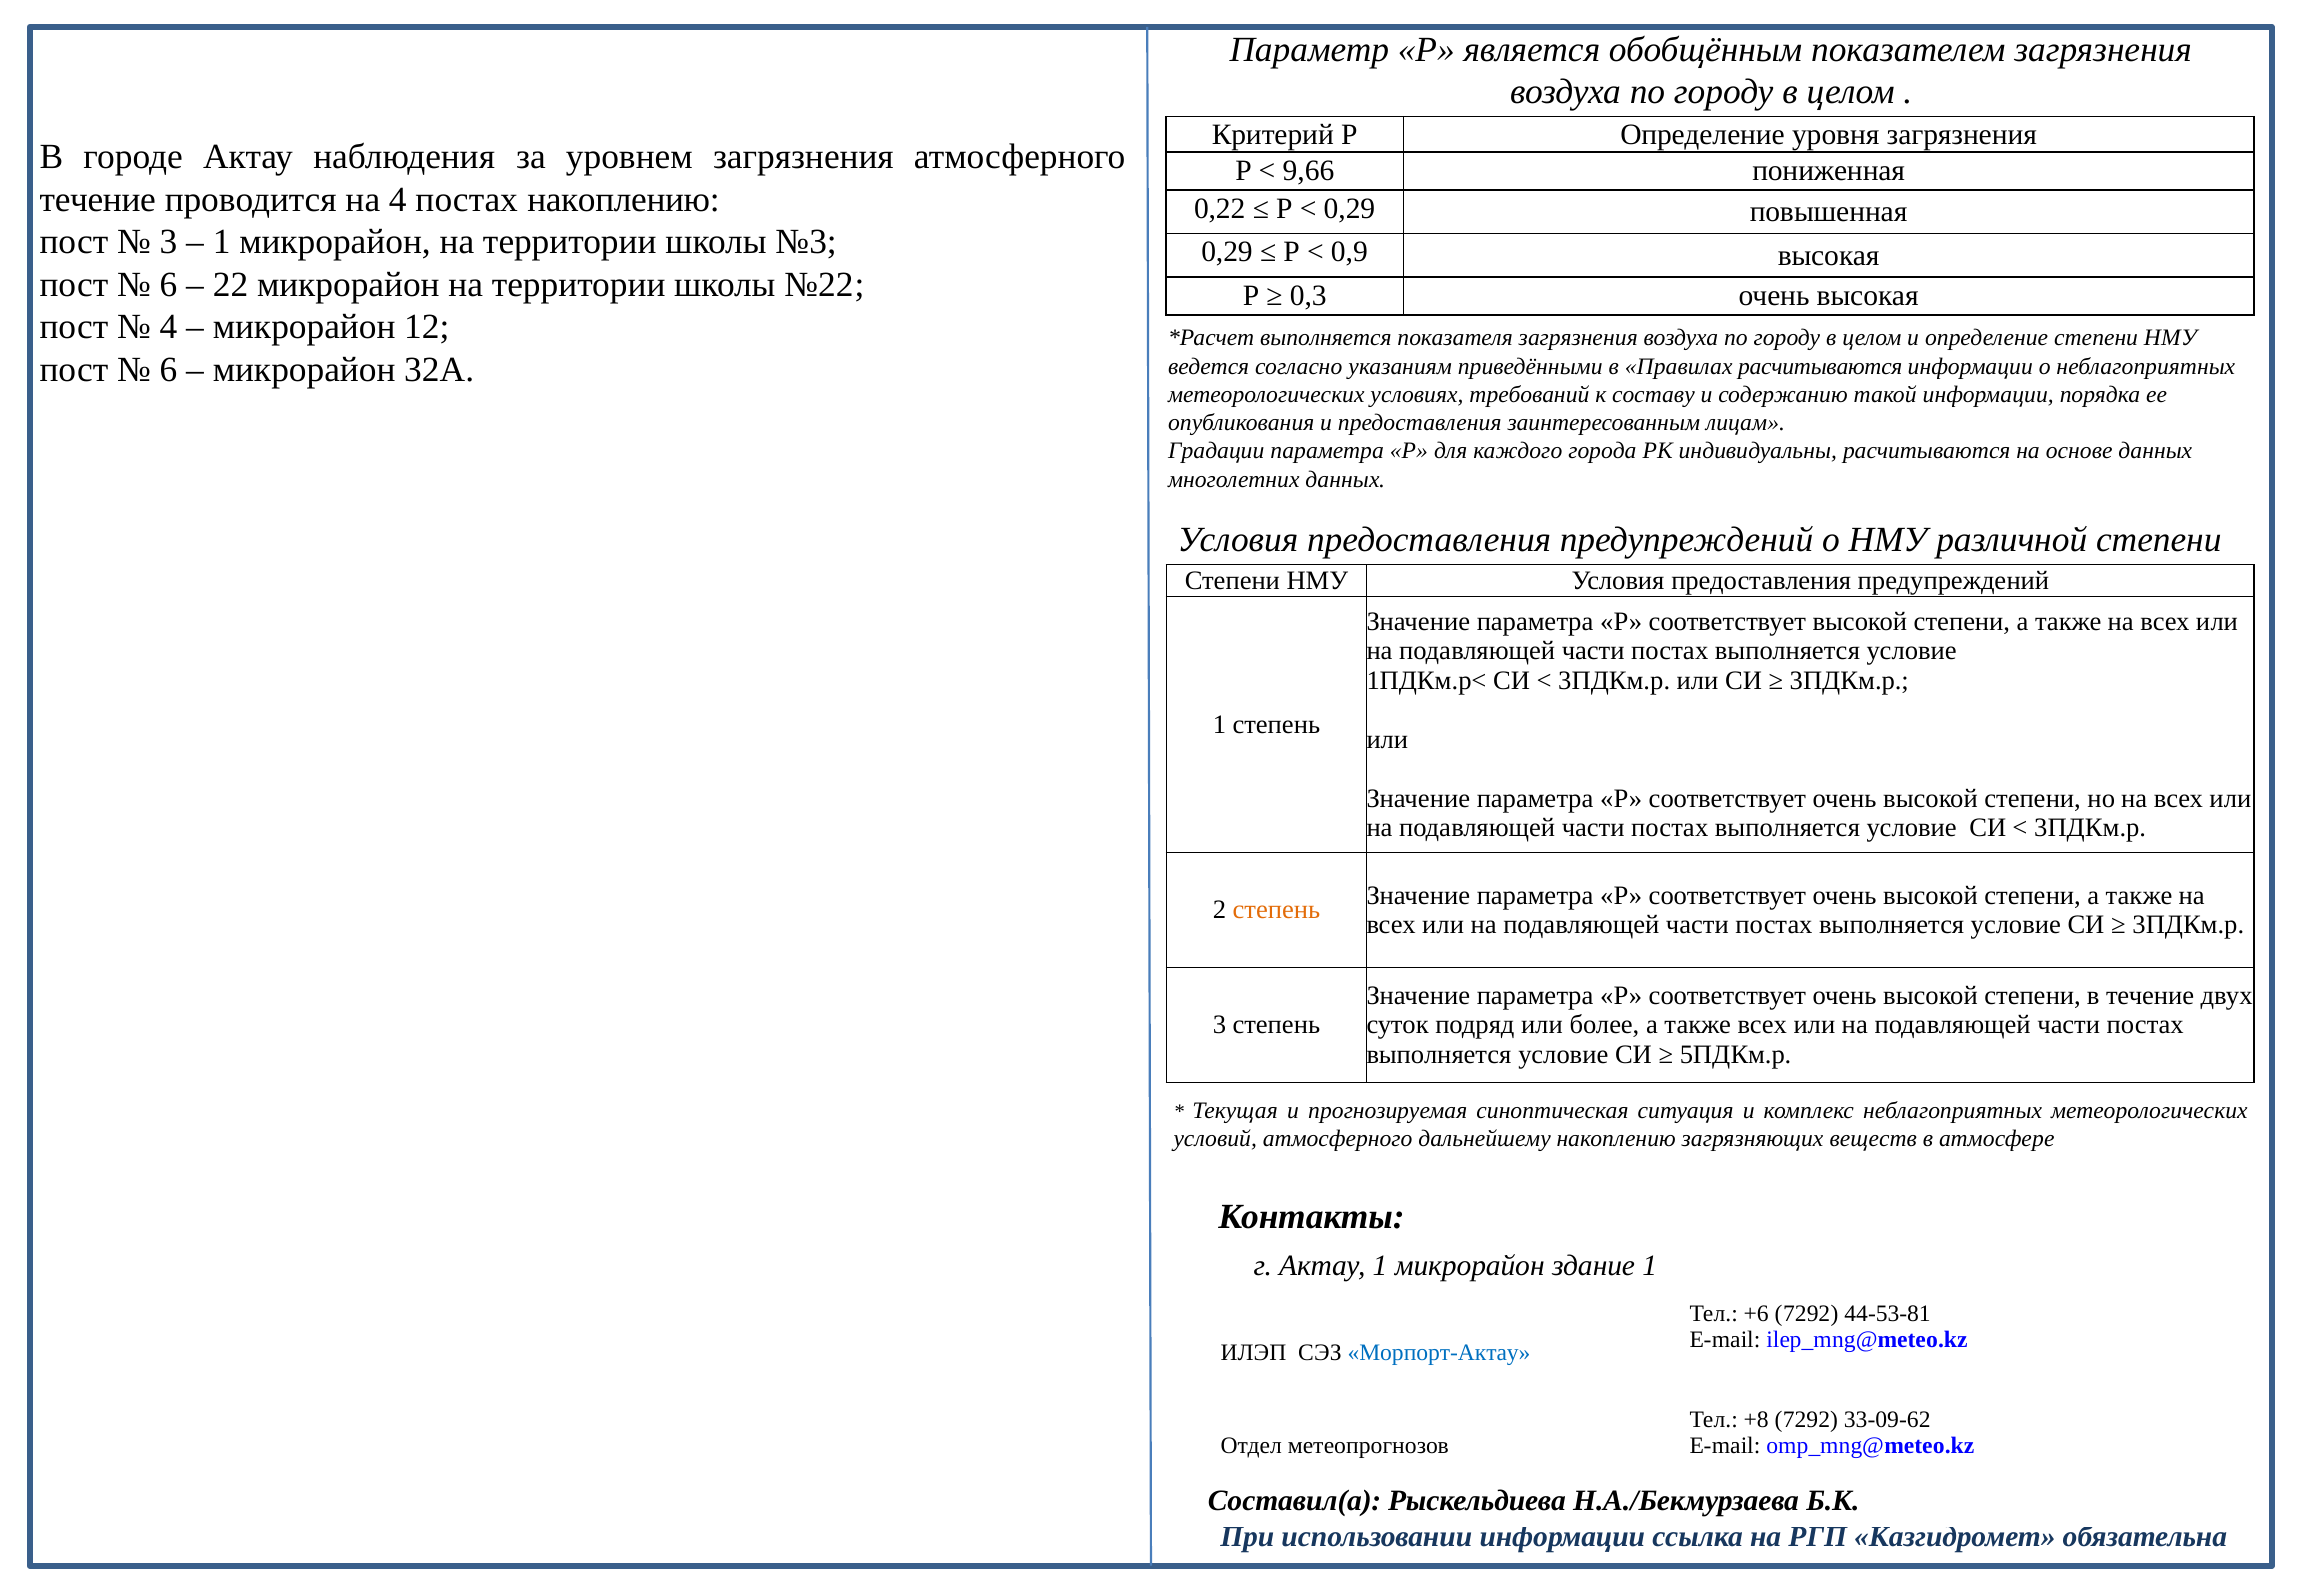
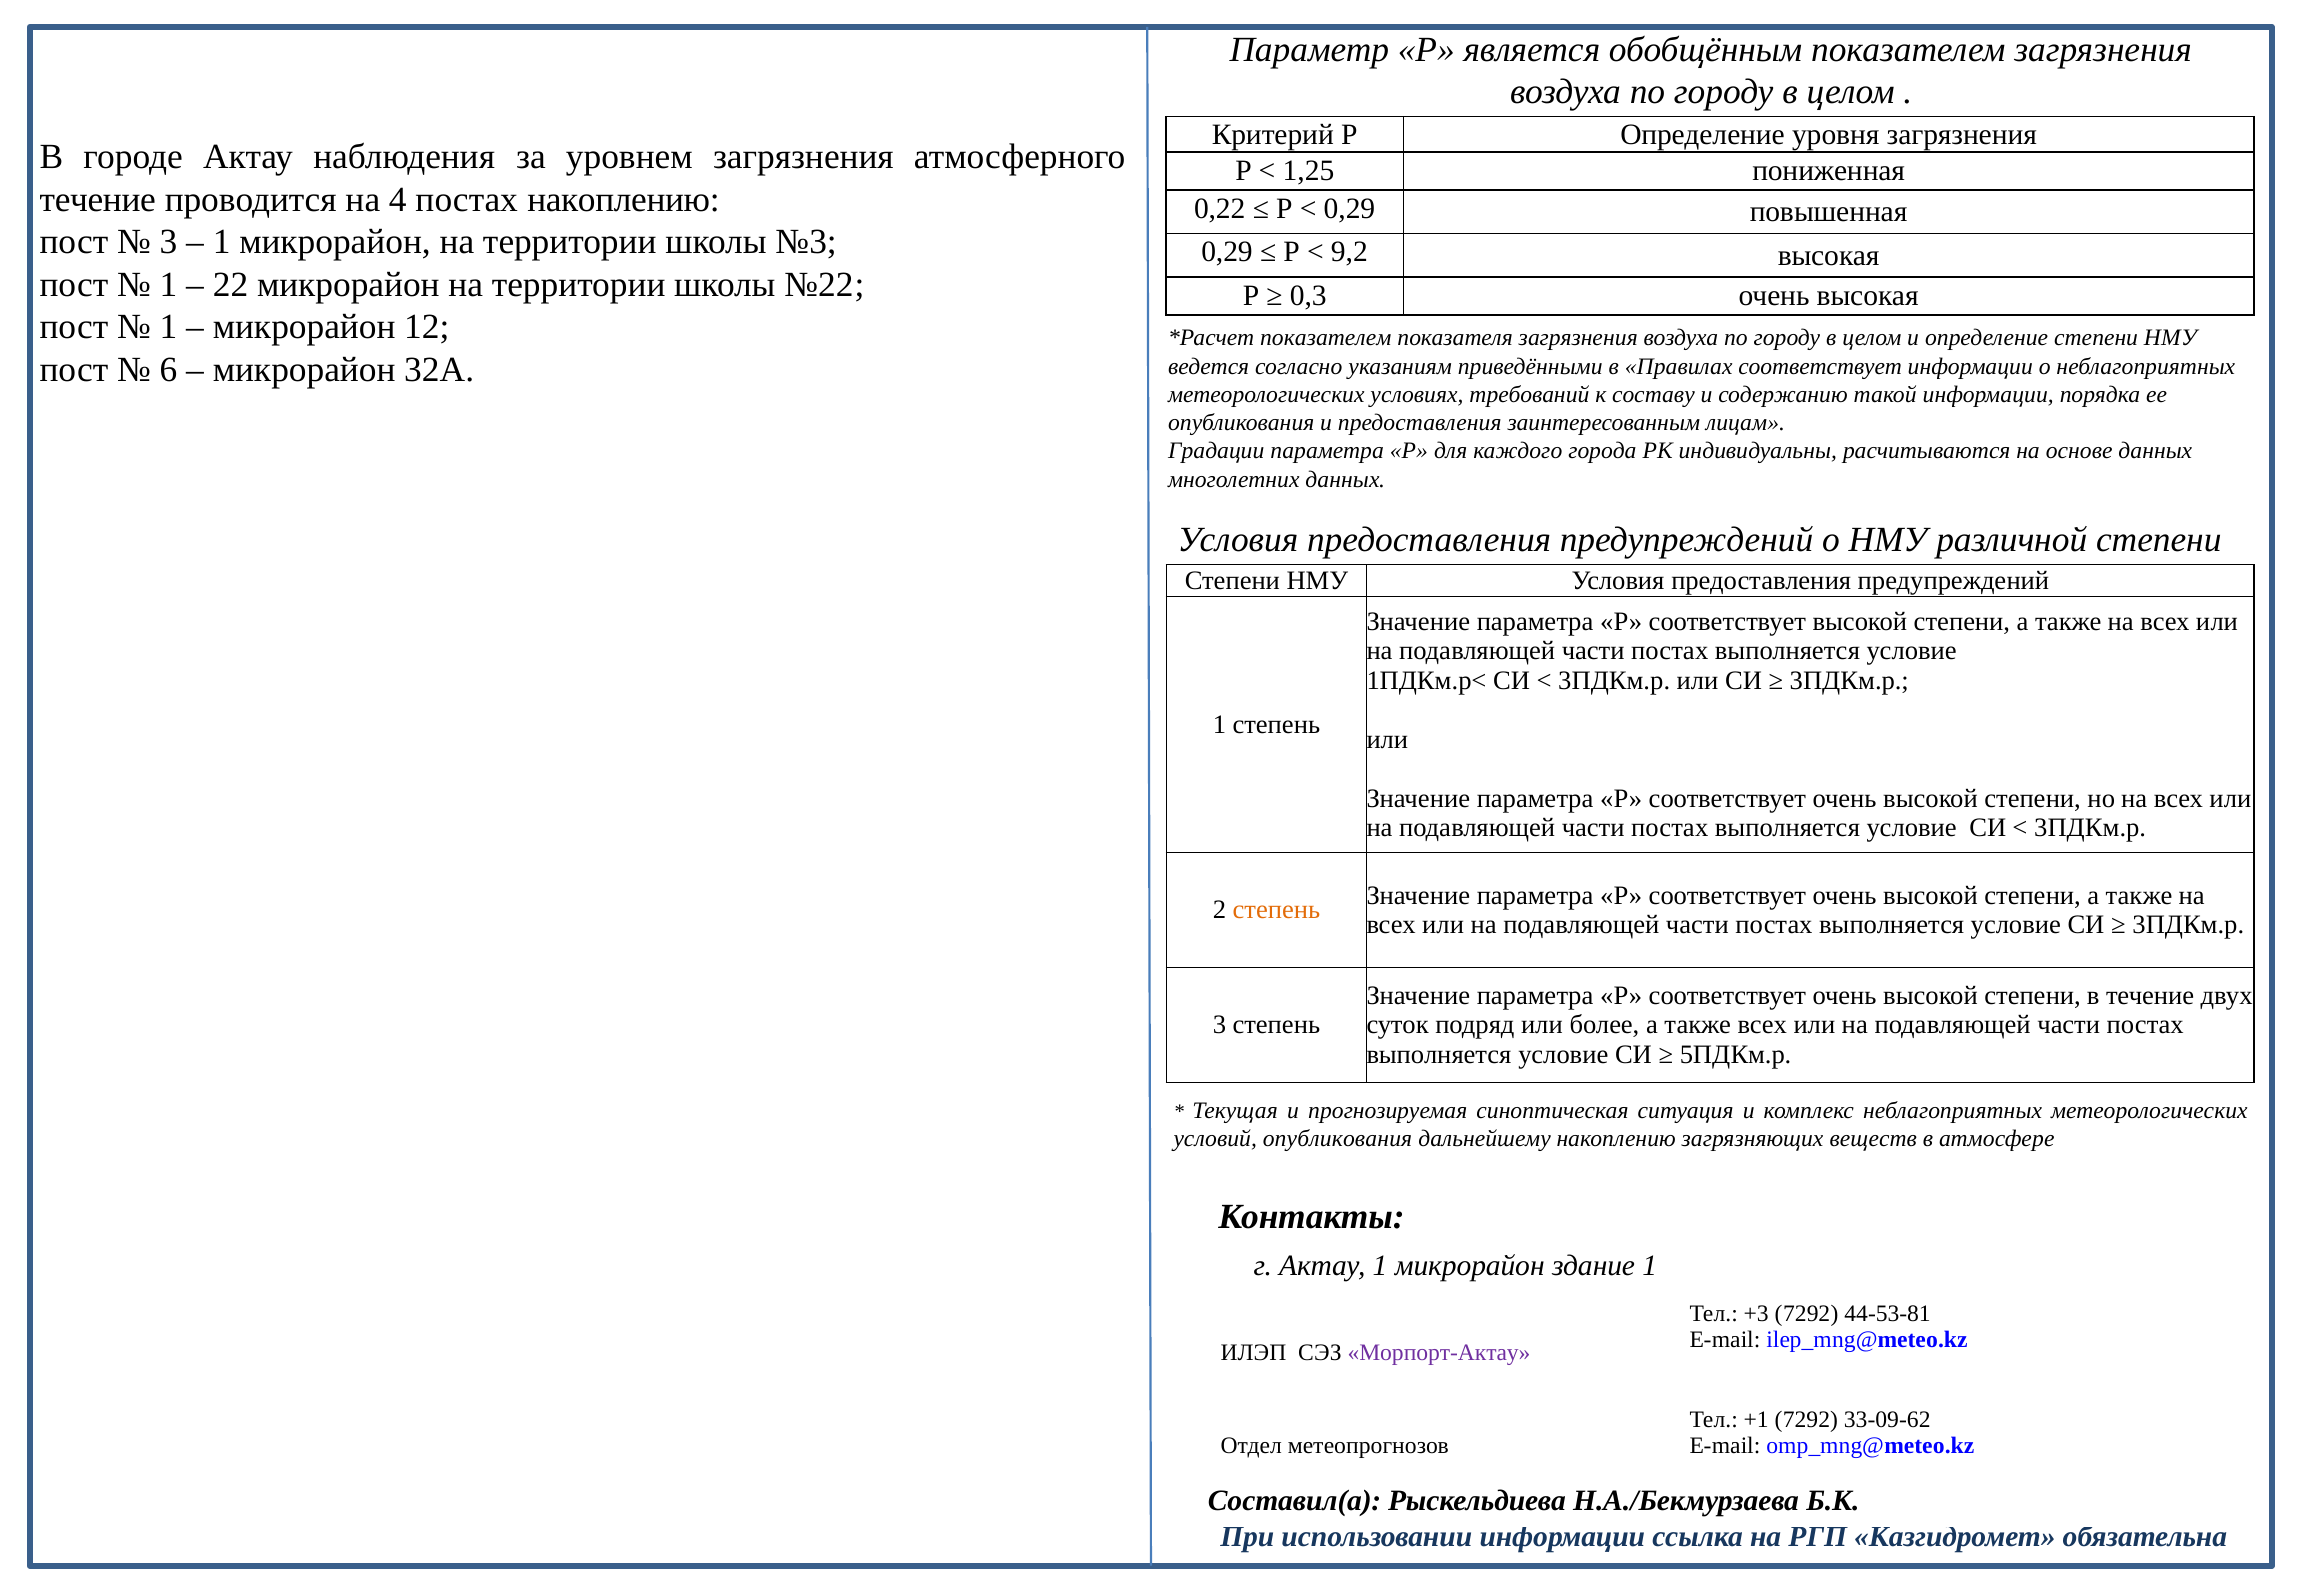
9,66: 9,66 -> 1,25
0,9: 0,9 -> 9,2
6 at (168, 285): 6 -> 1
4 at (168, 327): 4 -> 1
выполняется at (1326, 338): выполняется -> показателем
Правилах расчитываются: расчитываются -> соответствует
условий атмосферного: атмосферного -> опубликования
+6: +6 -> +3
Морпорт-Актау colour: blue -> purple
+8: +8 -> +1
